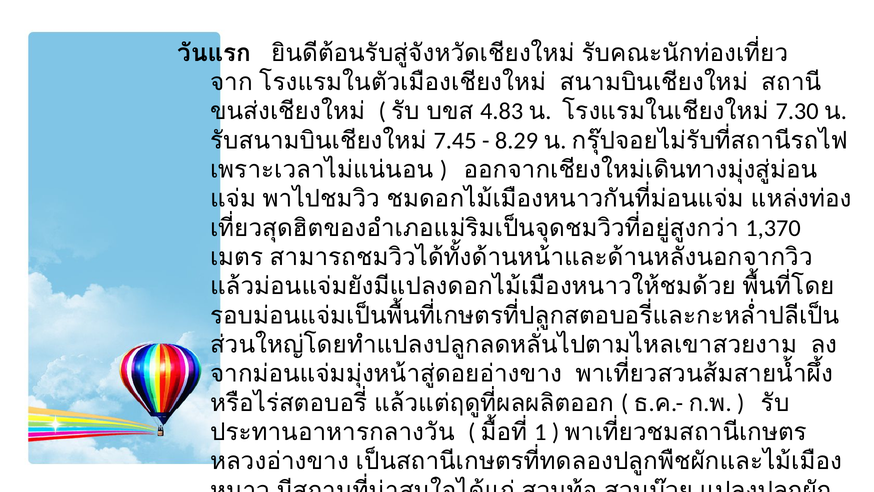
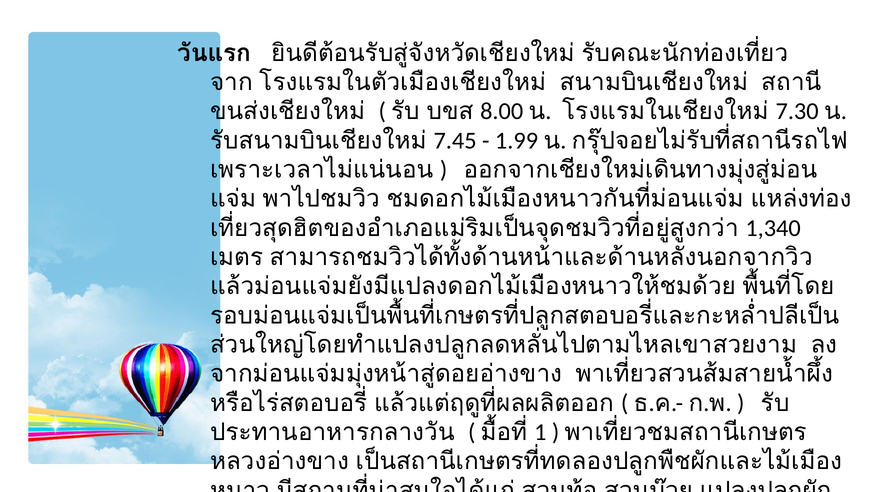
4.83: 4.83 -> 8.00
8.29: 8.29 -> 1.99
1,370: 1,370 -> 1,340
